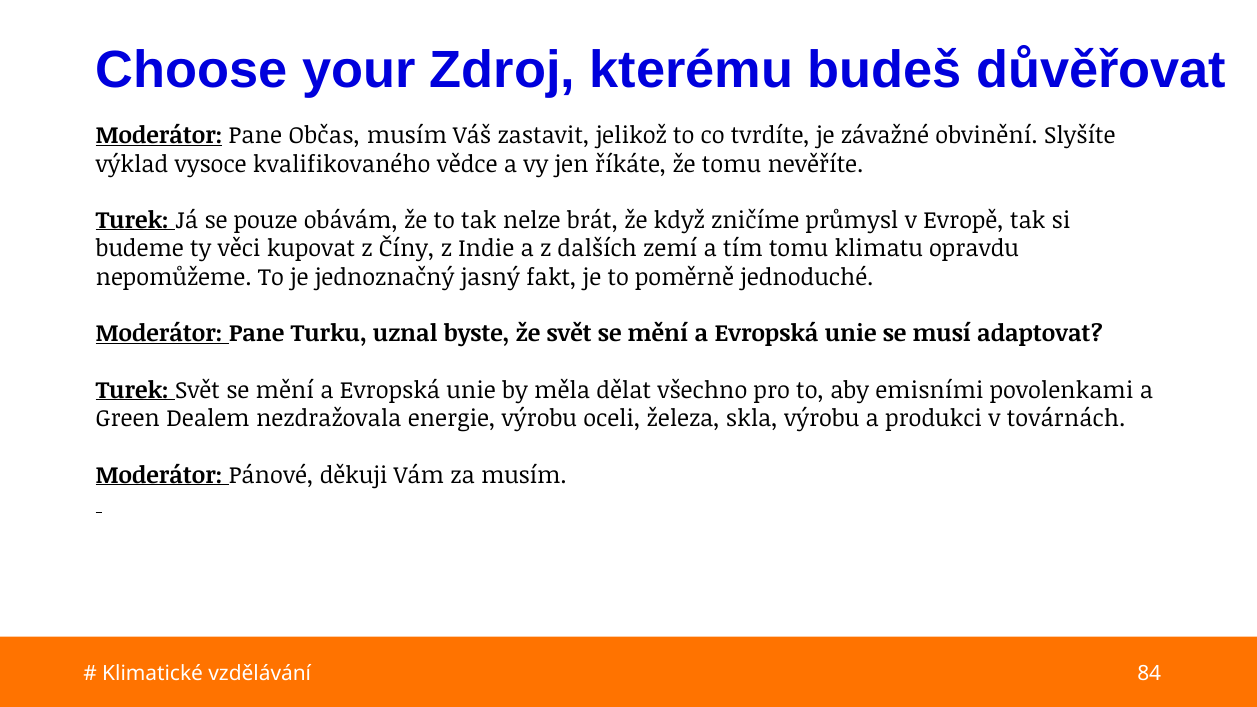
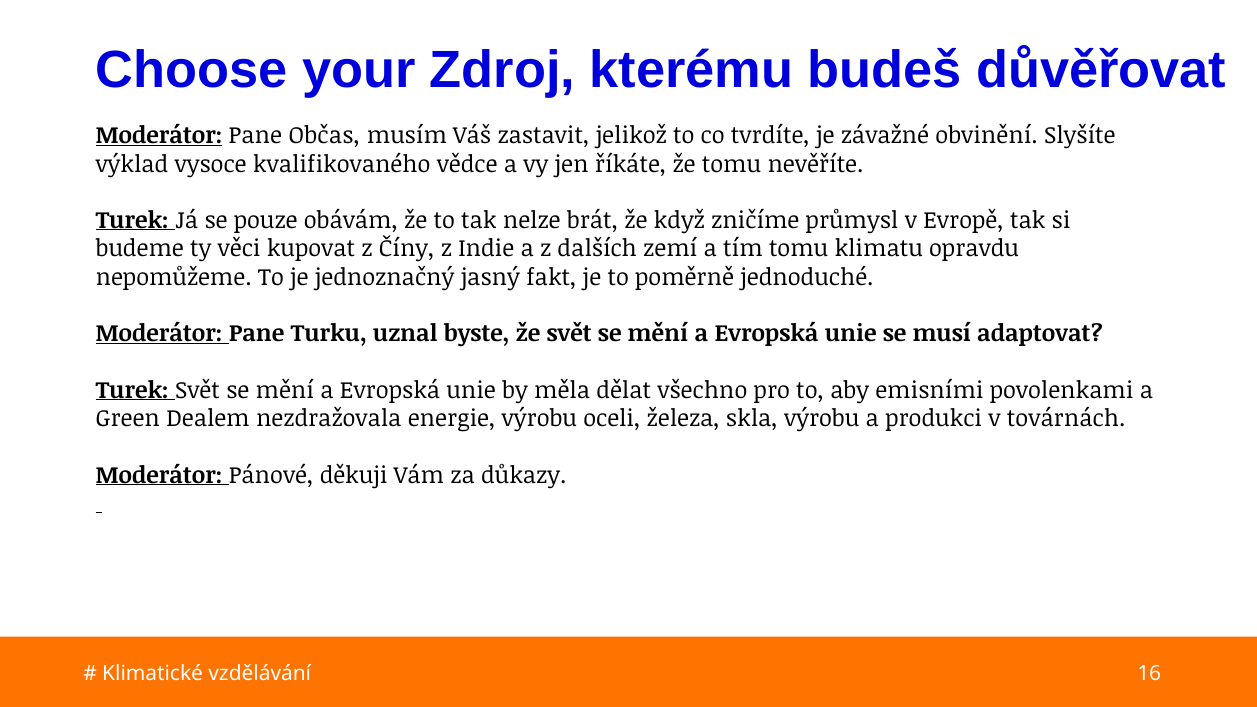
za musím: musím -> důkazy
84: 84 -> 16
